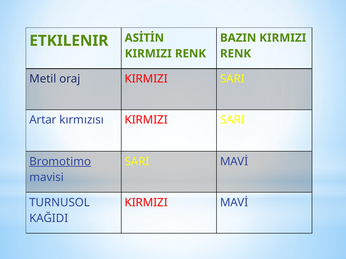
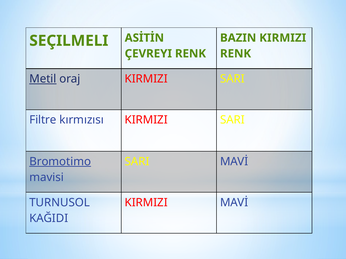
ETKILENIR: ETKILENIR -> SEÇILMELI
KIRMIZI at (148, 54): KIRMIZI -> ÇEVREYI
Metil underline: none -> present
Artar: Artar -> Filtre
